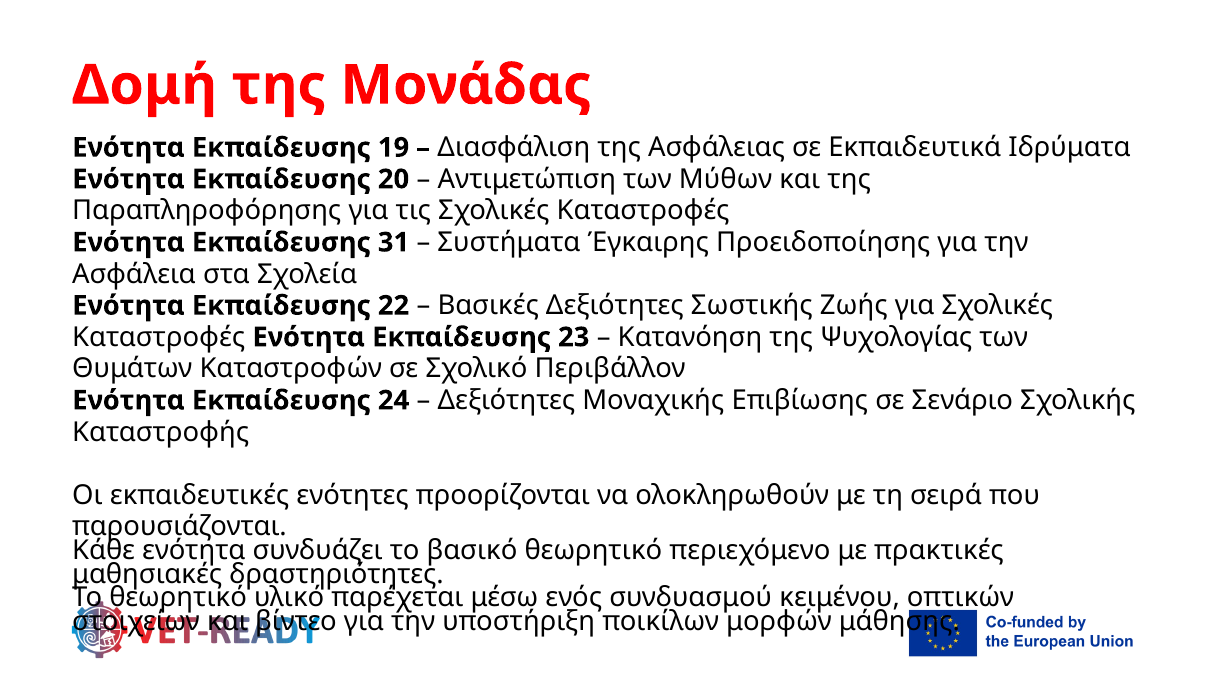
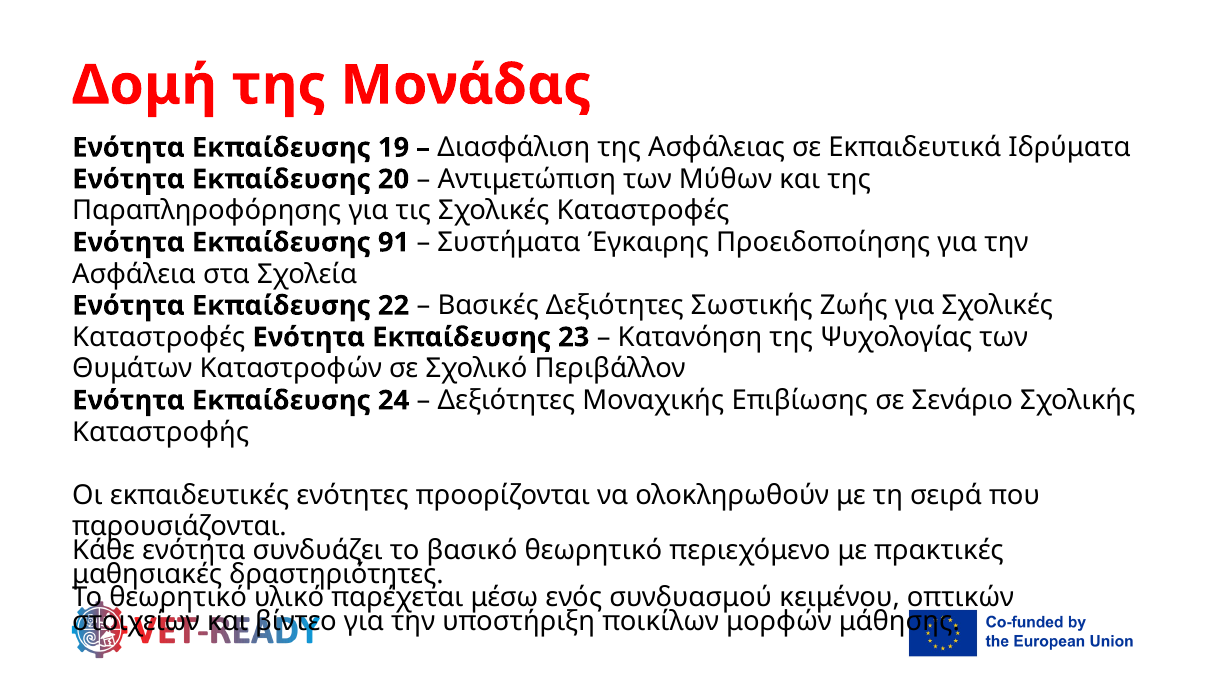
31: 31 -> 91
